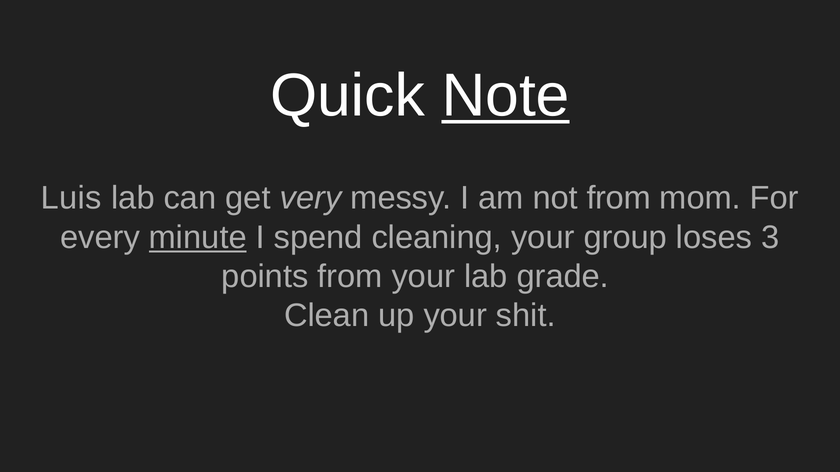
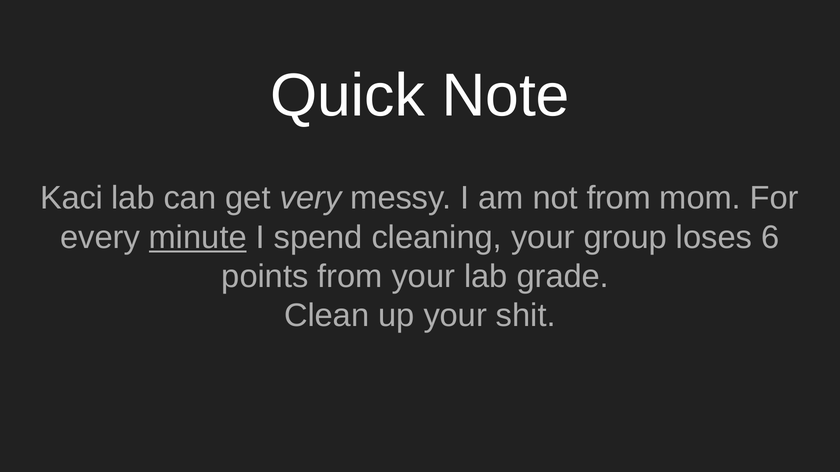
Note underline: present -> none
Luis: Luis -> Kaci
3: 3 -> 6
